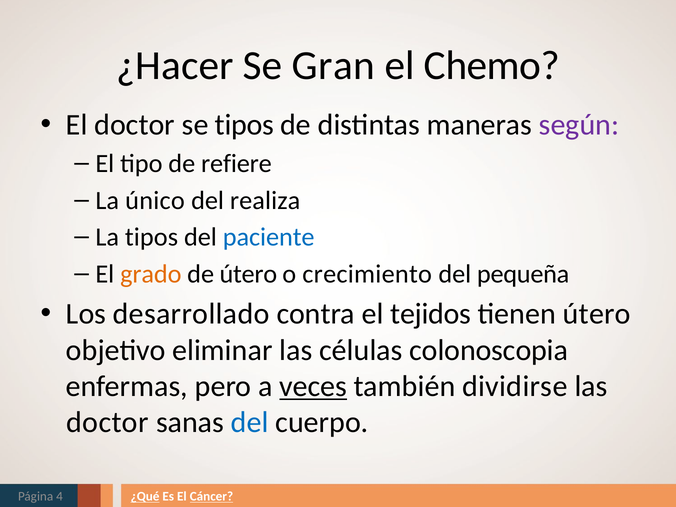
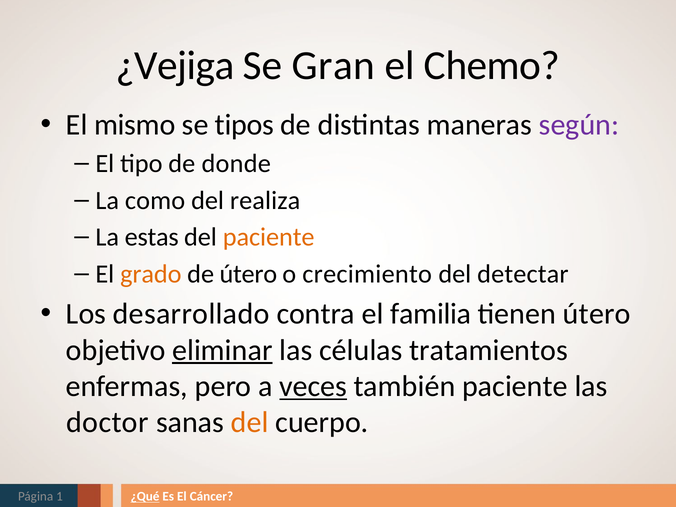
¿Hacer: ¿Hacer -> ¿Vejiga
El doctor: doctor -> mismo
refiere: refiere -> donde
único: único -> como
La tipos: tipos -> estas
paciente at (269, 237) colour: blue -> orange
pequeña: pequeña -> detectar
tejidos: tejidos -> familia
eliminar underline: none -> present
colonoscopia: colonoscopia -> tratamientos
también dividirse: dividirse -> paciente
del at (250, 422) colour: blue -> orange
4: 4 -> 1
Cáncer underline: present -> none
